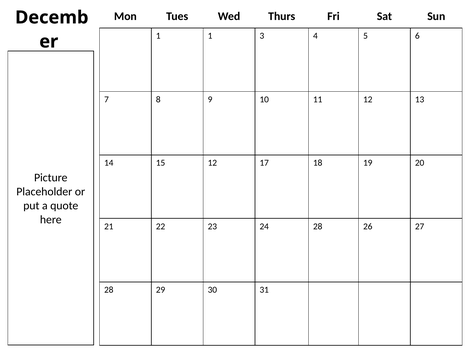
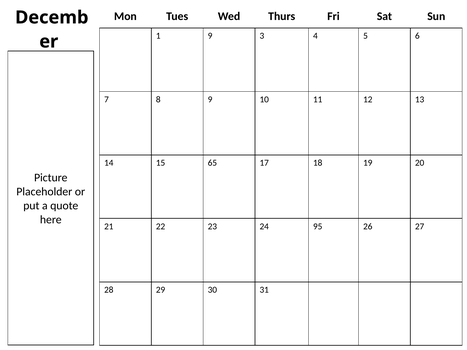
1 1: 1 -> 9
15 12: 12 -> 65
24 28: 28 -> 95
